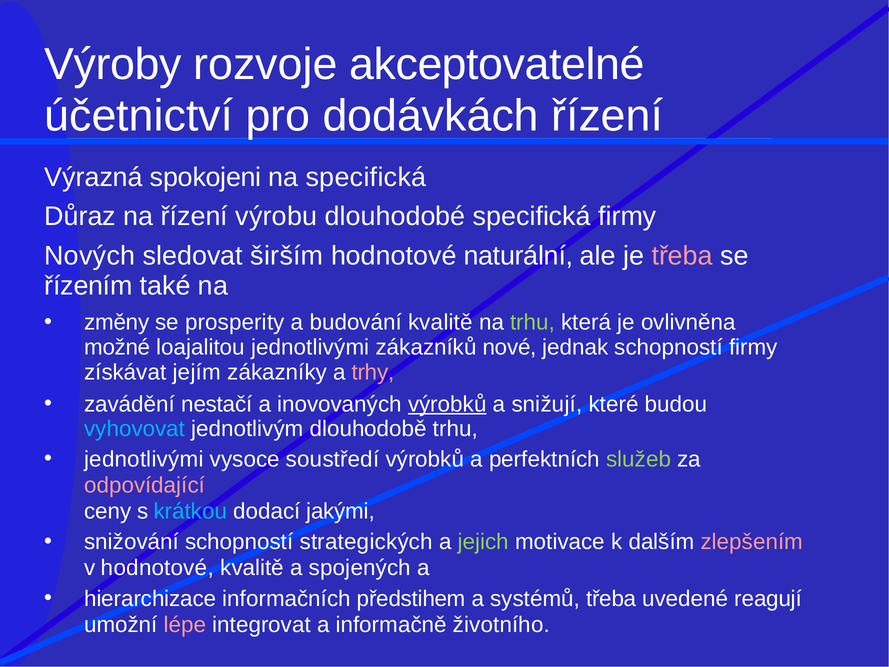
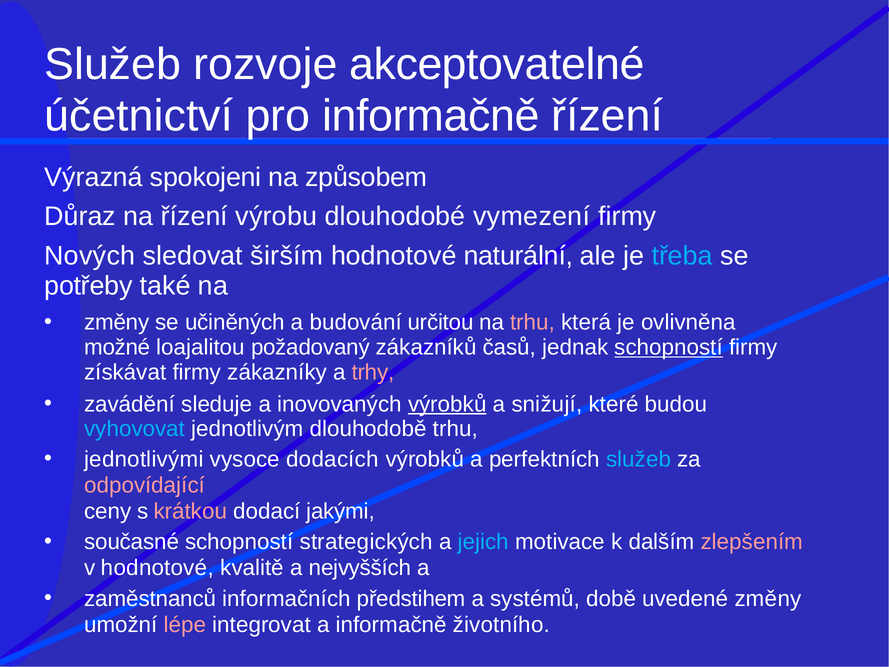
Výroby at (113, 64): Výroby -> Služeb
pro dodávkách: dodávkách -> informačně
na specifická: specifická -> způsobem
dlouhodobé specifická: specifická -> vymezení
třeba at (682, 256) colour: pink -> light blue
řízením: řízením -> potřeby
prosperity: prosperity -> učiněných
budování kvalitě: kvalitě -> určitou
trhu at (533, 322) colour: light green -> pink
loajalitou jednotlivými: jednotlivými -> požadovaný
nové: nové -> časů
schopností at (669, 347) underline: none -> present
získávat jejím: jejím -> firmy
nestačí: nestačí -> sleduje
soustředí: soustředí -> dodacích
služeb at (639, 459) colour: light green -> light blue
krátkou colour: light blue -> pink
snižování: snižování -> současné
jejich colour: light green -> light blue
spojených: spojených -> nejvyšších
hierarchizace: hierarchizace -> zaměstnanců
systémů třeba: třeba -> době
uvedené reagují: reagují -> změny
